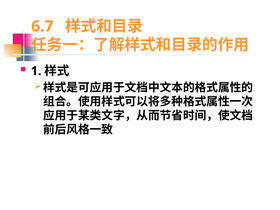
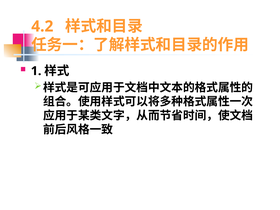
6.7: 6.7 -> 4.2
